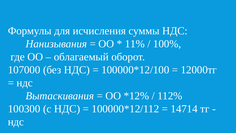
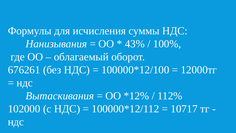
11%: 11% -> 43%
107000: 107000 -> 676261
100300: 100300 -> 102000
14714: 14714 -> 10717
